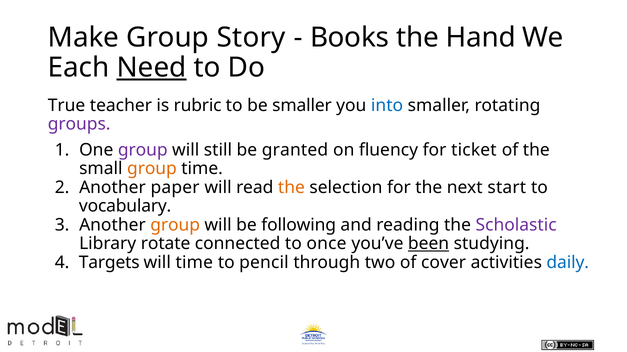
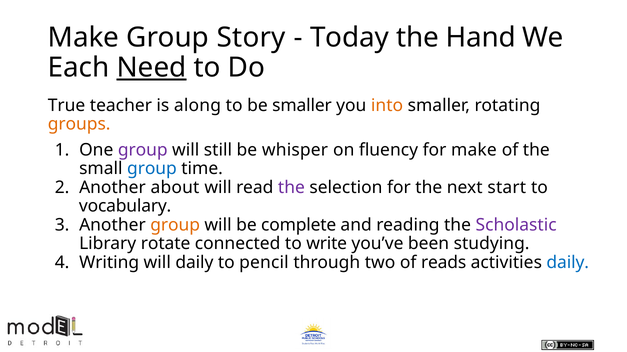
Books: Books -> Today
rubric: rubric -> along
into colour: blue -> orange
groups colour: purple -> orange
granted: granted -> whisper
for ticket: ticket -> make
group at (152, 169) colour: orange -> blue
paper: paper -> about
the at (291, 188) colour: orange -> purple
following: following -> complete
once: once -> write
been underline: present -> none
Targets: Targets -> Writing
will time: time -> daily
cover: cover -> reads
